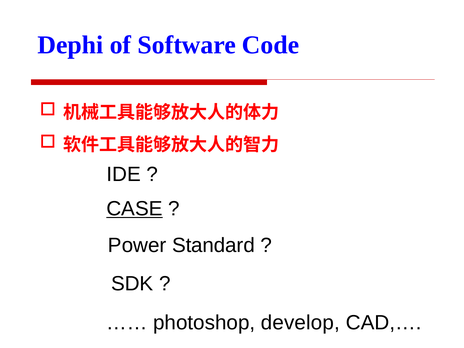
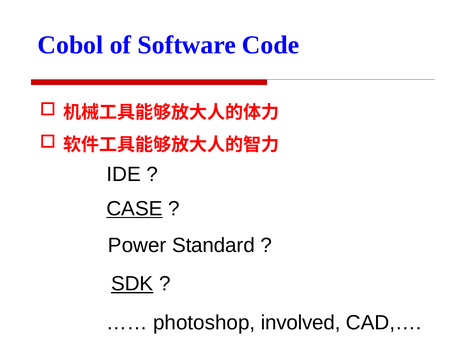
Dephi: Dephi -> Cobol
SDK underline: none -> present
develop: develop -> involved
